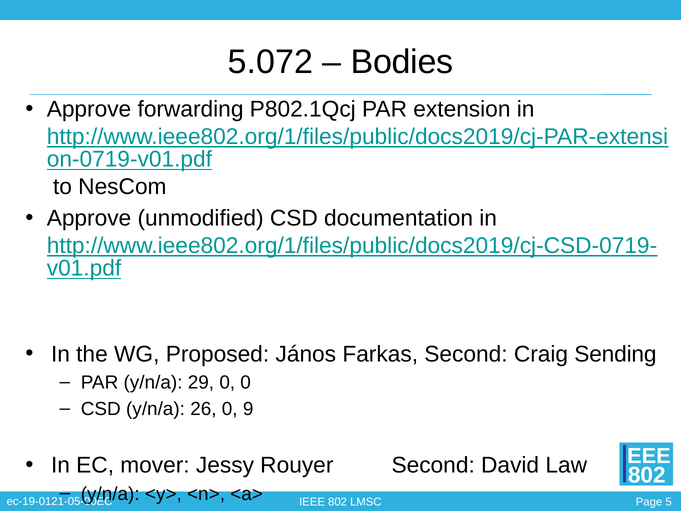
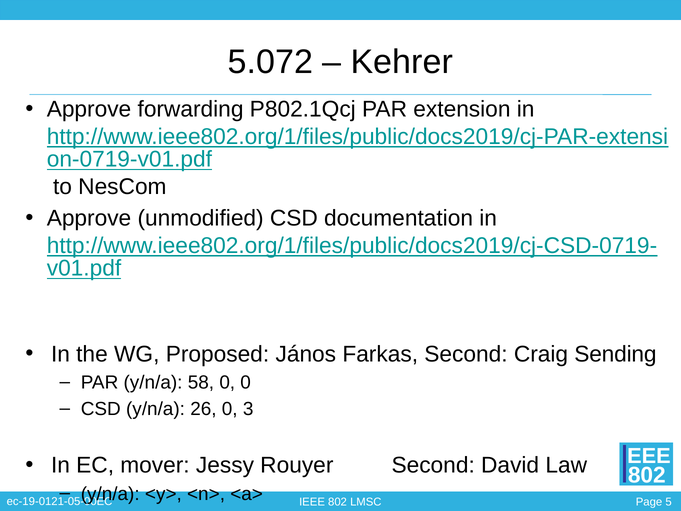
Bodies: Bodies -> Kehrer
29: 29 -> 58
9: 9 -> 3
